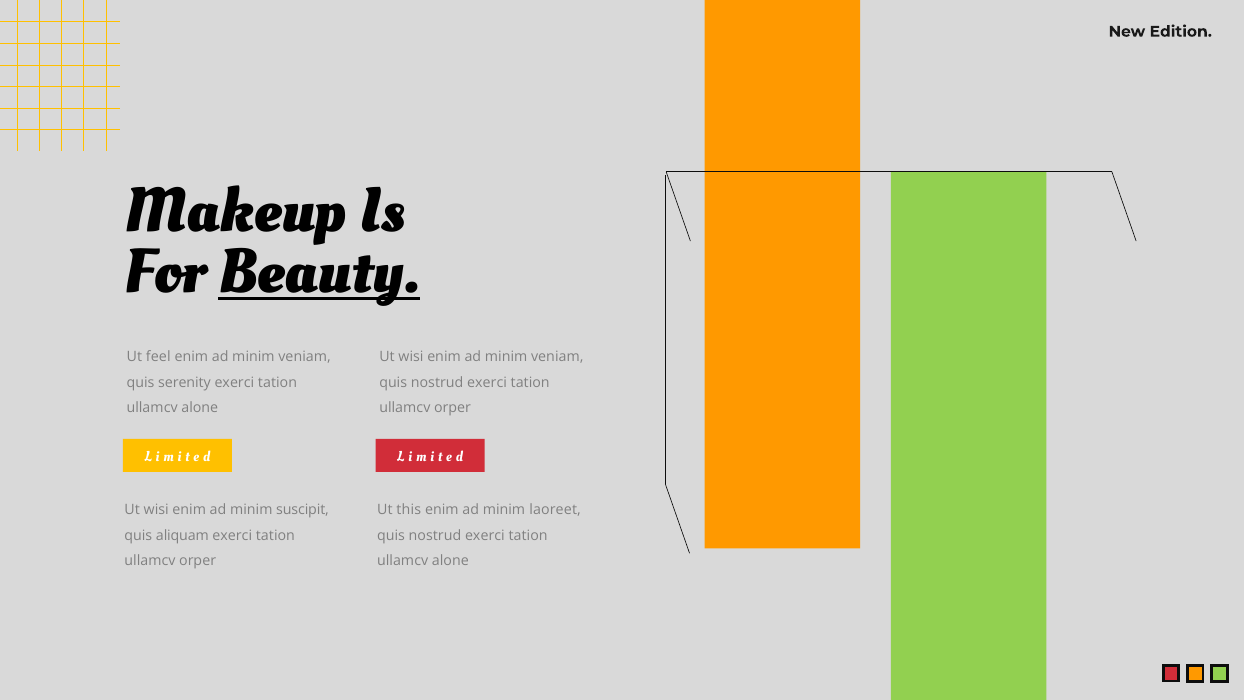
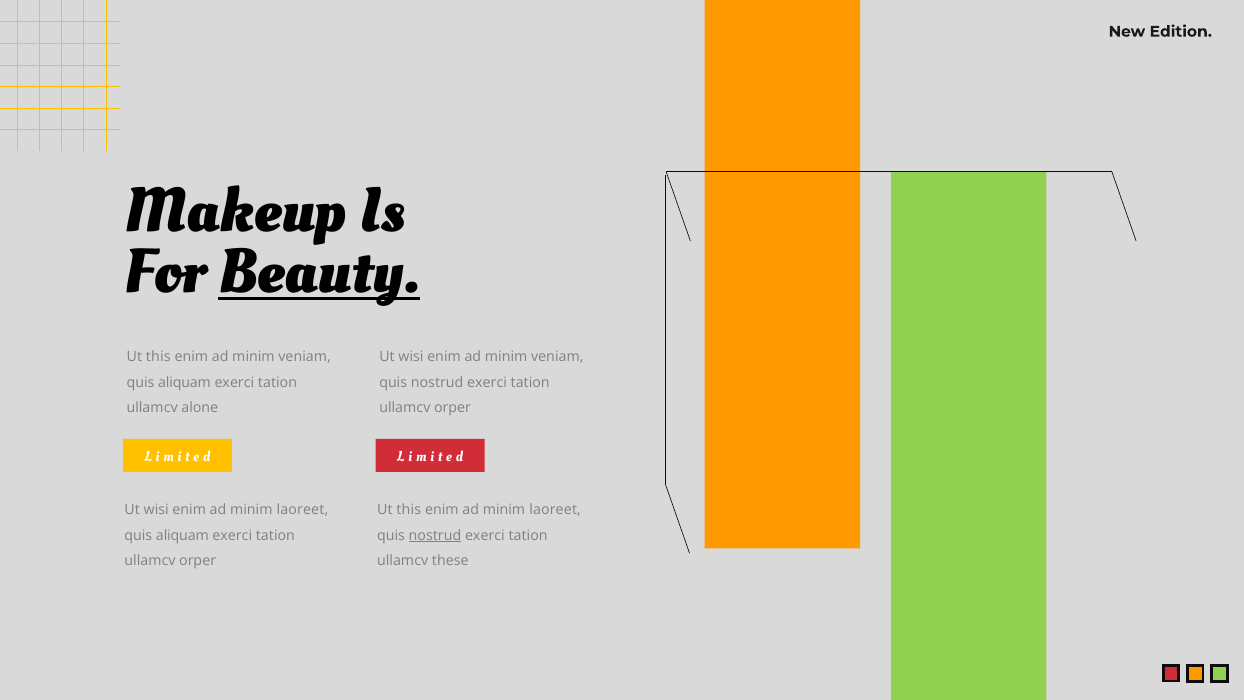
feel at (158, 356): feel -> this
serenity at (184, 382): serenity -> aliquam
suscipit at (303, 510): suscipit -> laoreet
nostrud at (435, 535) underline: none -> present
alone at (450, 561): alone -> these
